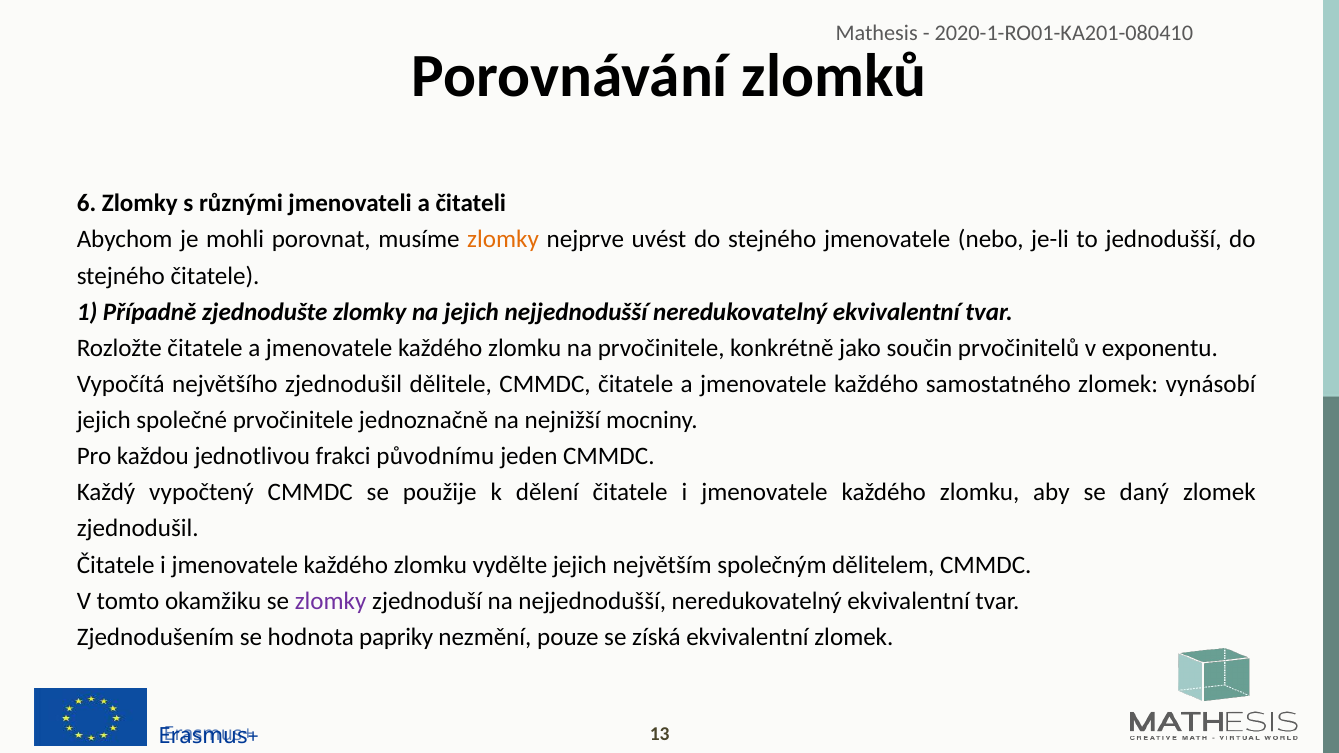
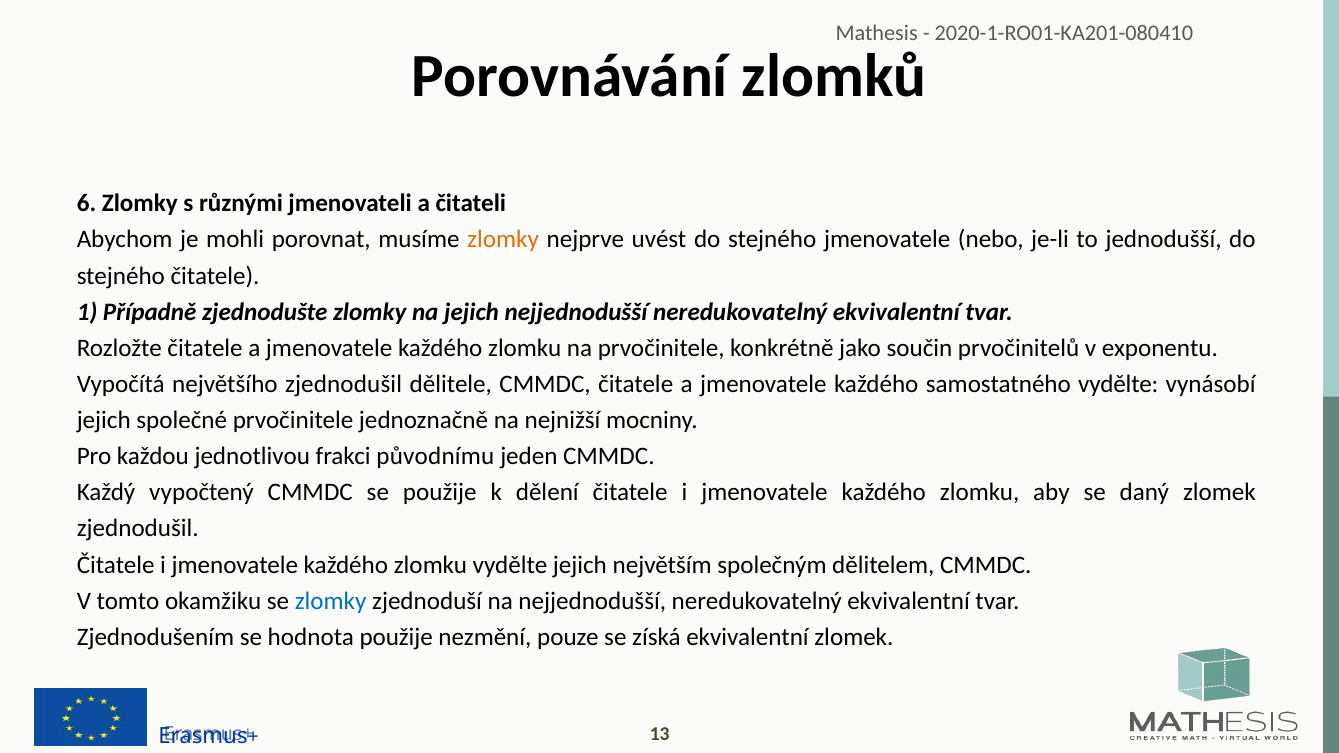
samostatného zlomek: zlomek -> vydělte
zlomky at (331, 601) colour: purple -> blue
hodnota papriky: papriky -> použije
